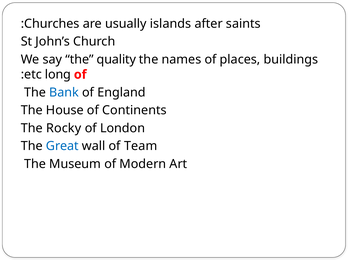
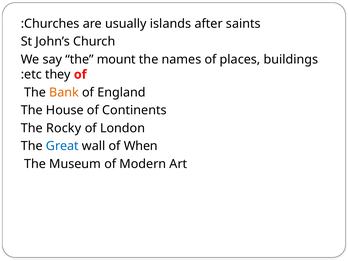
quality: quality -> mount
long: long -> they
Bank colour: blue -> orange
Team: Team -> When
